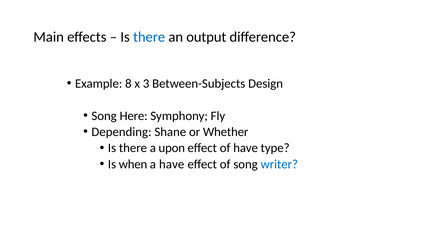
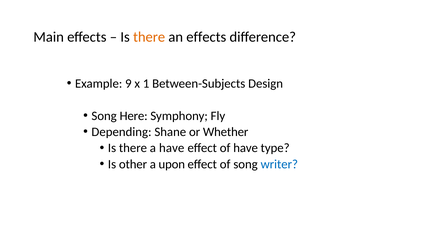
there at (149, 37) colour: blue -> orange
an output: output -> effects
8: 8 -> 9
3: 3 -> 1
a upon: upon -> have
when: when -> other
a have: have -> upon
